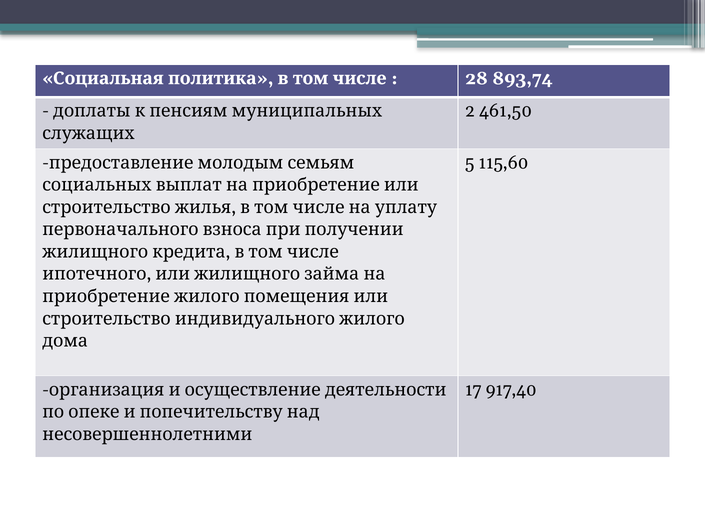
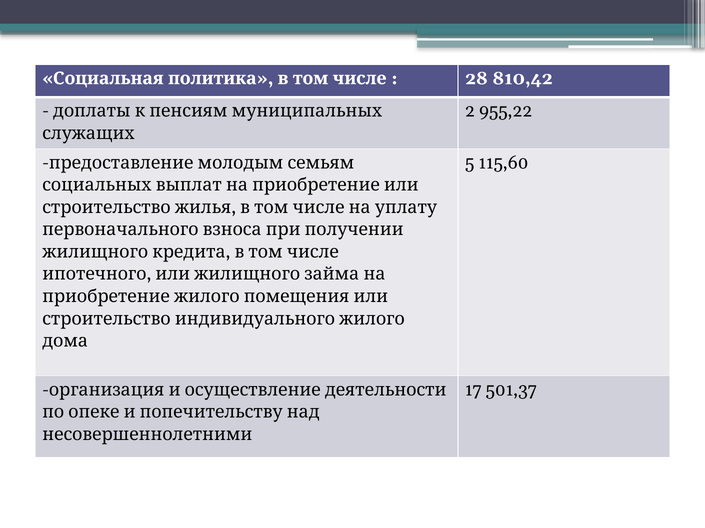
893,74: 893,74 -> 810,42
461,50: 461,50 -> 955,22
917,40: 917,40 -> 501,37
